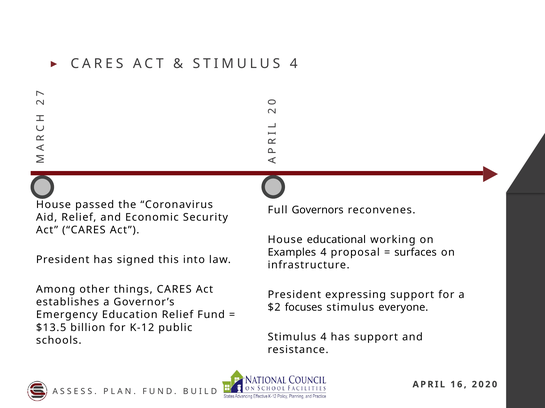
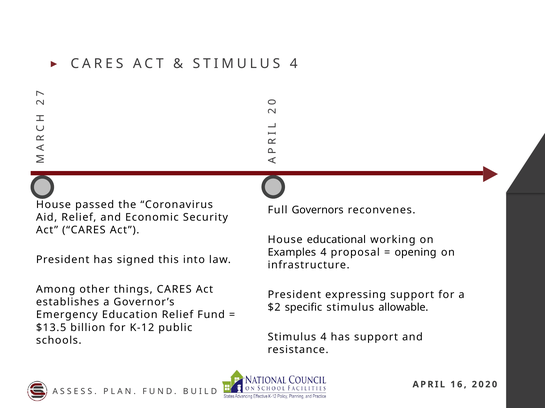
surfaces: surfaces -> opening
focuses: focuses -> specific
everyone: everyone -> allowable
